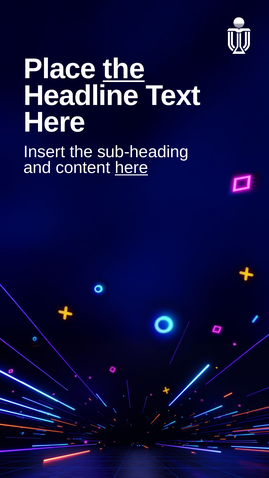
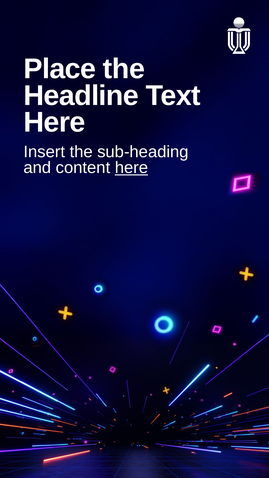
the at (124, 69) underline: present -> none
